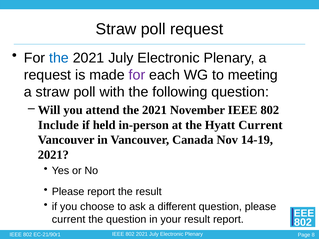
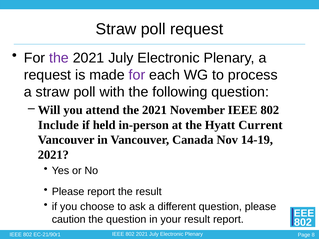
the at (59, 58) colour: blue -> purple
meeting: meeting -> process
current at (69, 220): current -> caution
